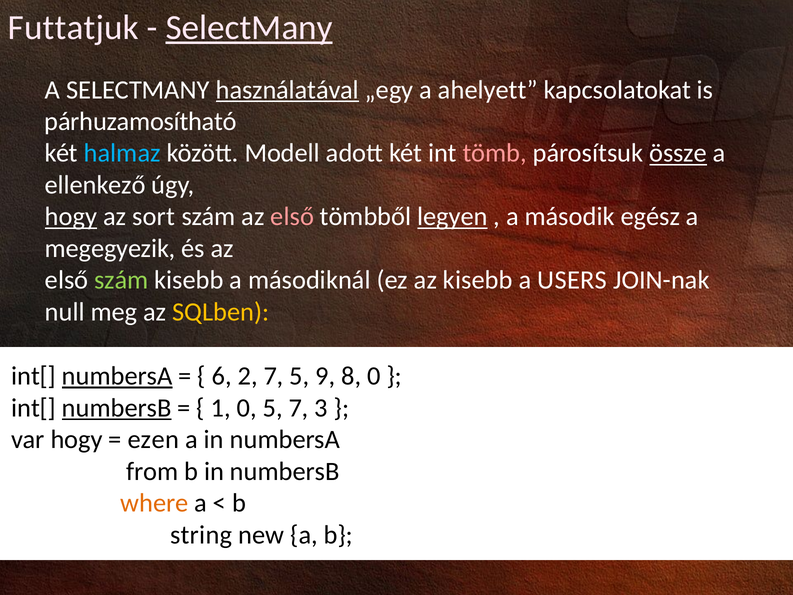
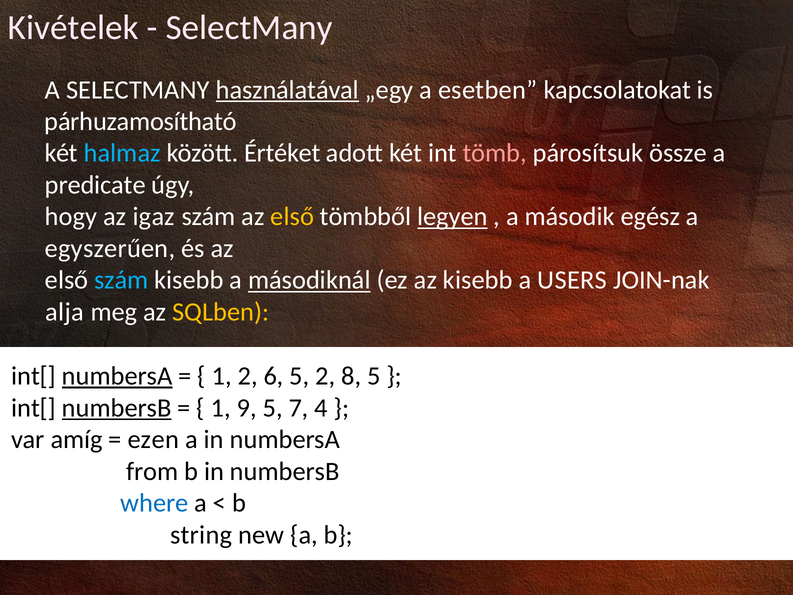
Futtatjuk: Futtatjuk -> Kivételek
SelectMany at (249, 28) underline: present -> none
ahelyett: ahelyett -> esetben
Modell: Modell -> Értéket
össze underline: present -> none
ellenkező: ellenkező -> predicate
hogy at (71, 217) underline: present -> none
sort: sort -> igaz
első at (292, 217) colour: pink -> yellow
megegyezik: megegyezik -> egyszerűen
szám at (121, 280) colour: light green -> light blue
másodiknál underline: none -> present
null: null -> alja
6 at (222, 376): 6 -> 1
2 7: 7 -> 6
5 9: 9 -> 2
8 0: 0 -> 5
1 0: 0 -> 9
3: 3 -> 4
var hogy: hogy -> amíg
where colour: orange -> blue
